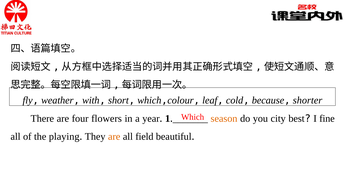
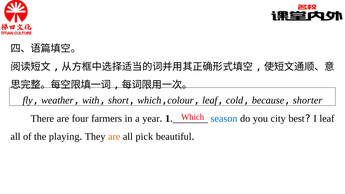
flowers: flowers -> farmers
season colour: orange -> blue
I fine: fine -> leaf
field: field -> pick
